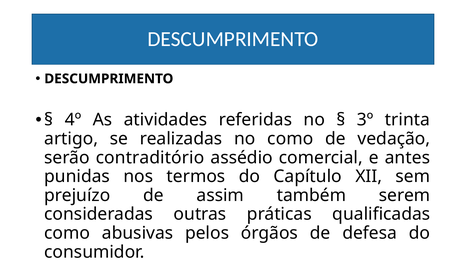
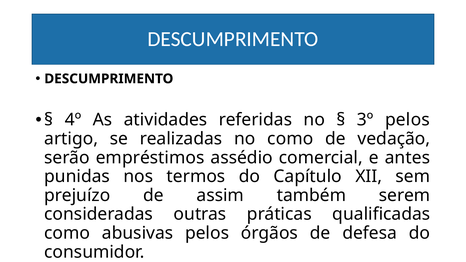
3º trinta: trinta -> pelos
contraditório: contraditório -> empréstimos
